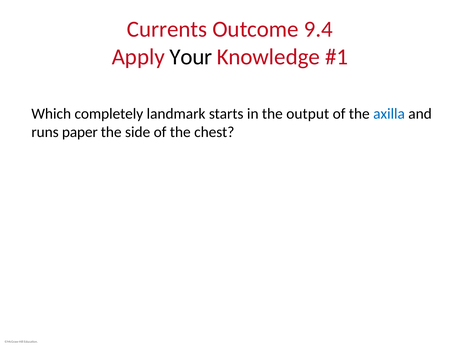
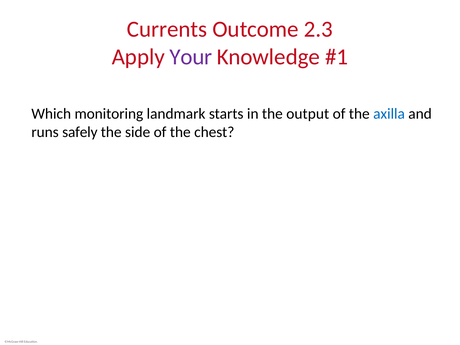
9.4: 9.4 -> 2.3
Your colour: black -> purple
completely: completely -> monitoring
paper: paper -> safely
